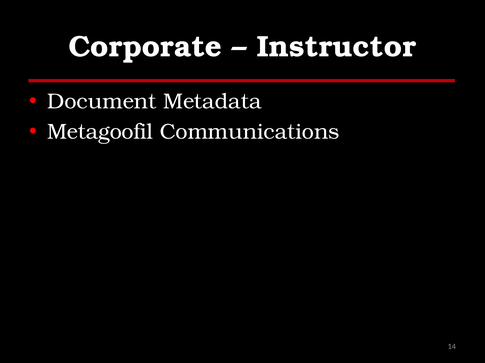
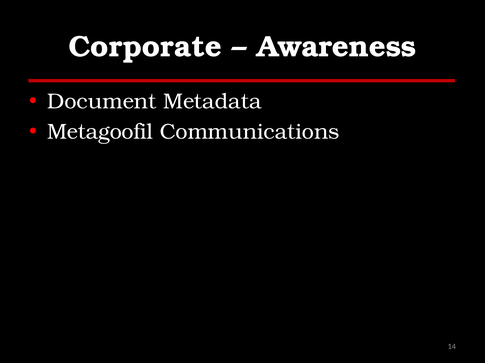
Instructor: Instructor -> Awareness
